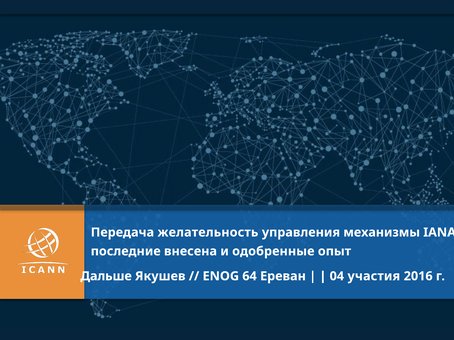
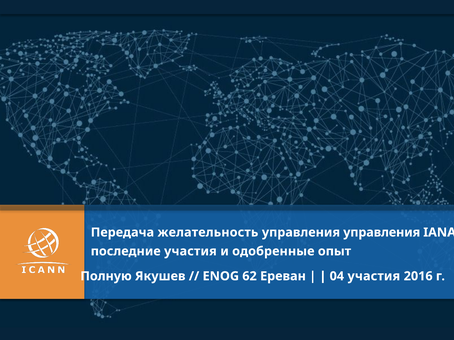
управления механизмы: механизмы -> управления
последние внесена: внесена -> участия
Дальше: Дальше -> Полную
64: 64 -> 62
